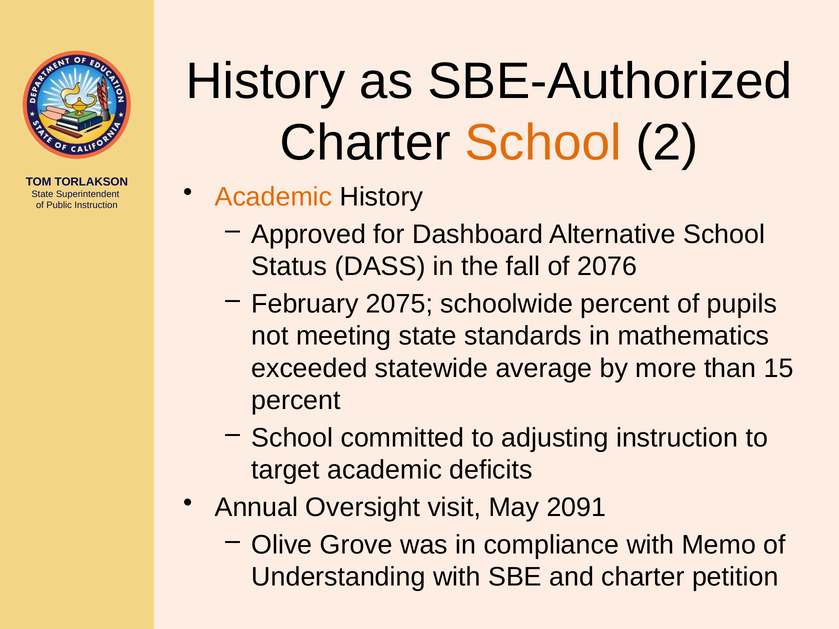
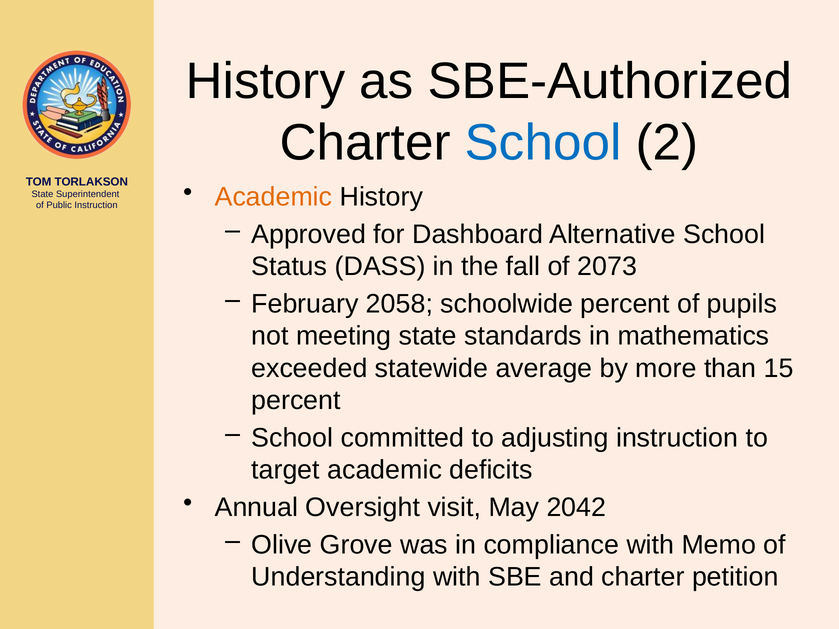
School at (543, 143) colour: orange -> blue
2076: 2076 -> 2073
2075: 2075 -> 2058
2091: 2091 -> 2042
